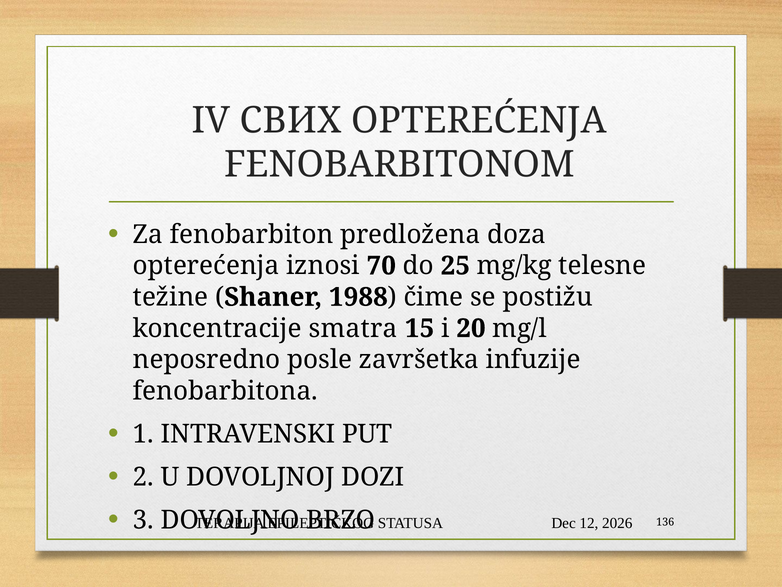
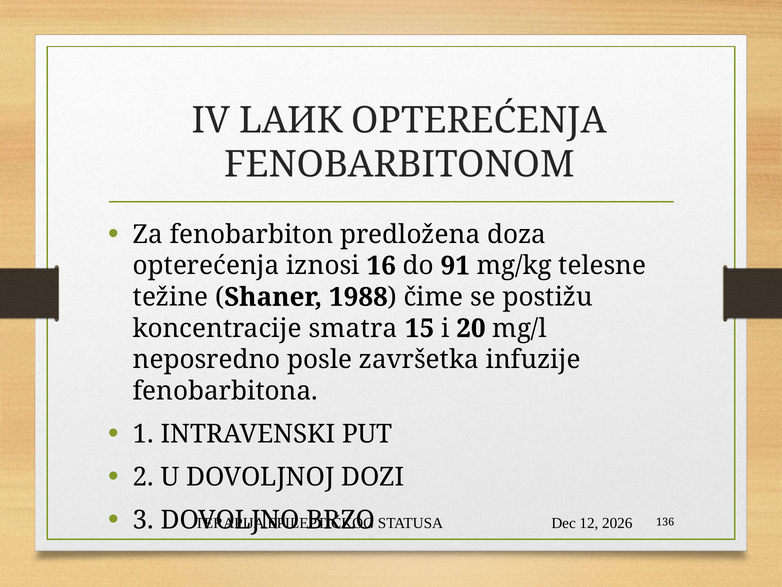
СВИХ: СВИХ -> LAИК
70: 70 -> 16
25: 25 -> 91
